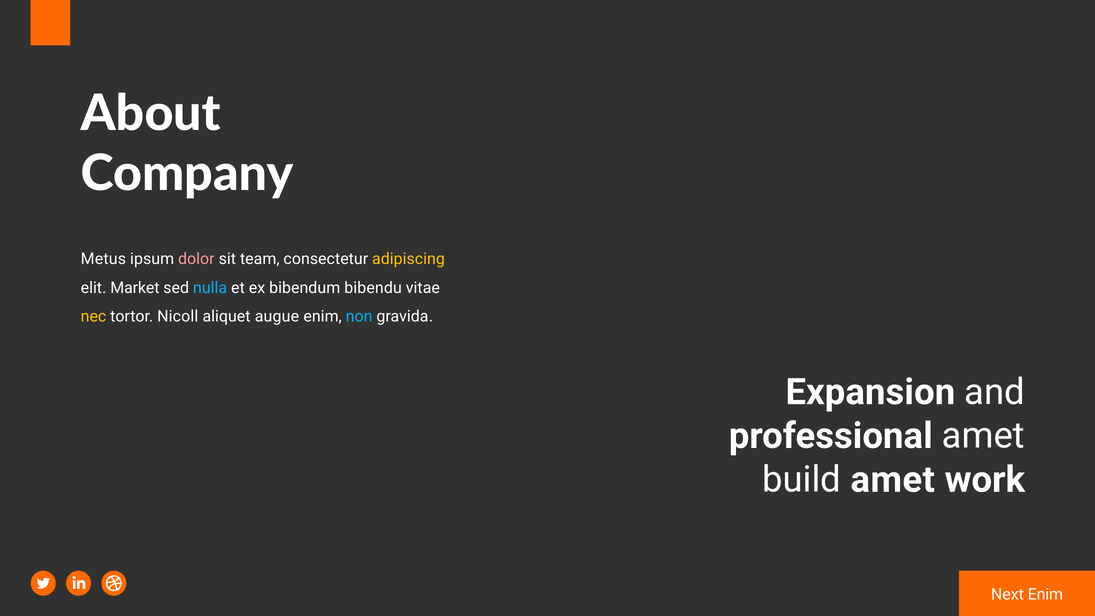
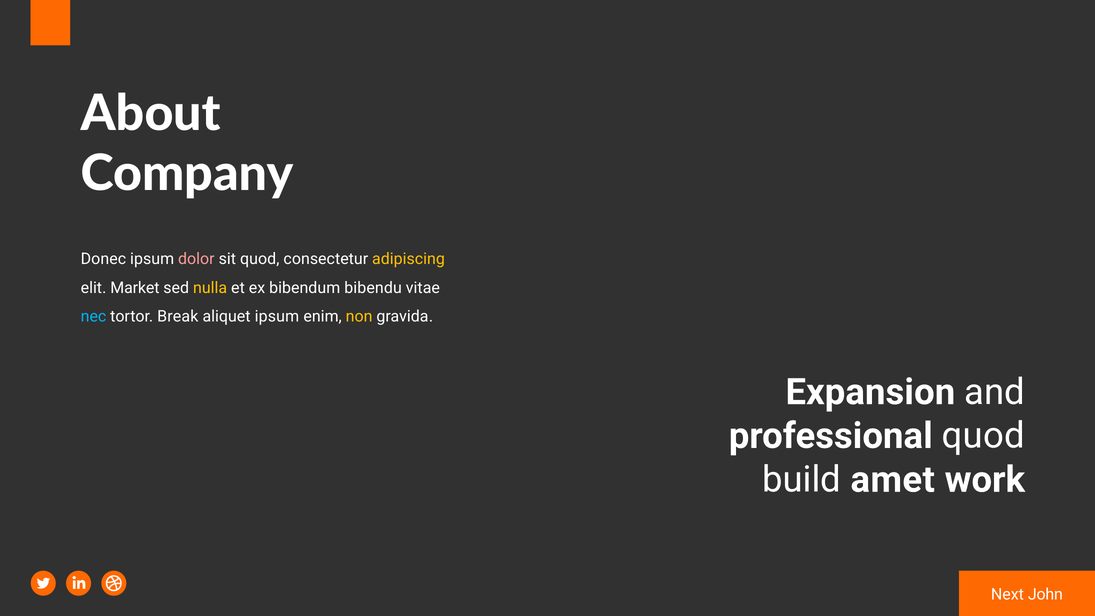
Metus: Metus -> Donec
sit team: team -> quod
nulla colour: light blue -> yellow
nec colour: yellow -> light blue
Nicoll: Nicoll -> Break
aliquet augue: augue -> ipsum
non colour: light blue -> yellow
professional amet: amet -> quod
Next Enim: Enim -> John
